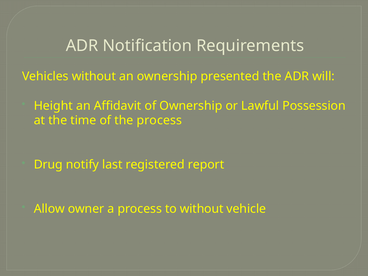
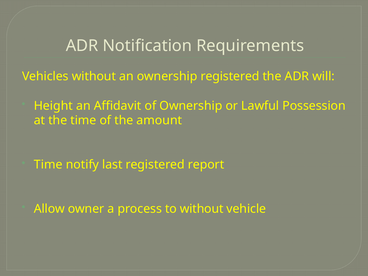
ownership presented: presented -> registered
the process: process -> amount
Drug at (48, 165): Drug -> Time
